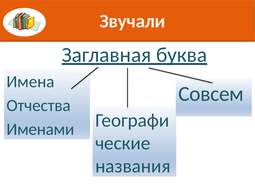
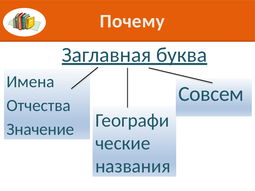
Звучали: Звучали -> Почему
Именами: Именами -> Значение
